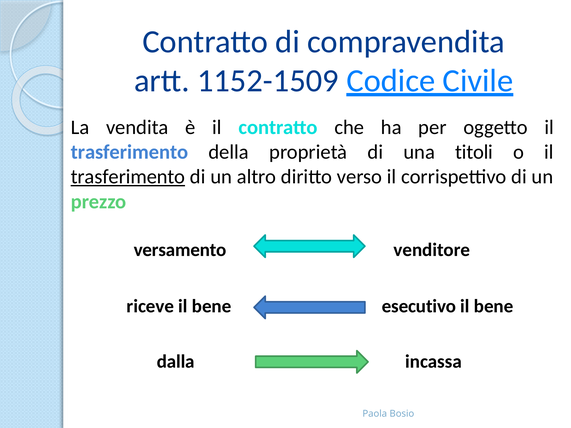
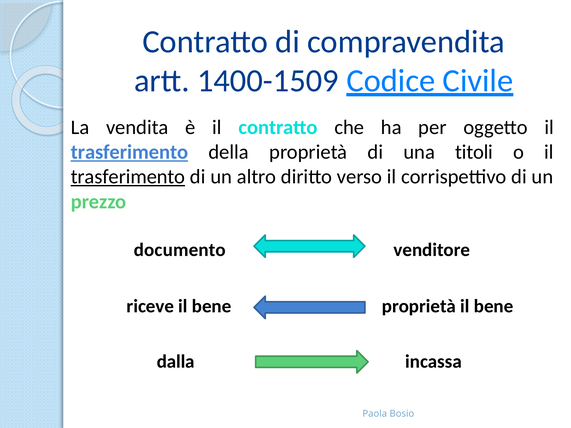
1152-1509: 1152-1509 -> 1400-1509
trasferimento at (129, 152) underline: none -> present
versamento: versamento -> documento
bene esecutivo: esecutivo -> proprietà
